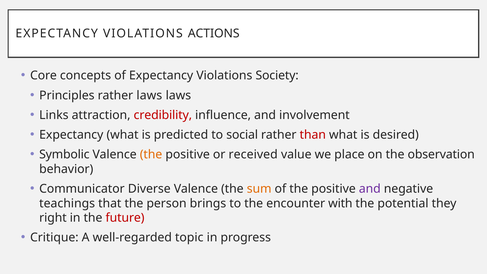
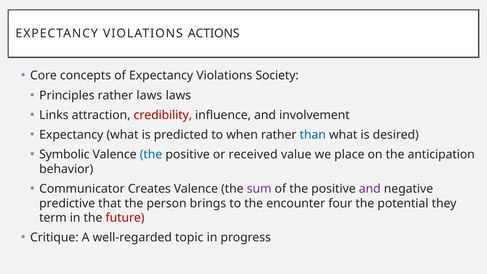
social: social -> when
than colour: red -> blue
the at (151, 154) colour: orange -> blue
observation: observation -> anticipation
Diverse: Diverse -> Creates
sum colour: orange -> purple
teachings: teachings -> predictive
with: with -> four
right: right -> term
